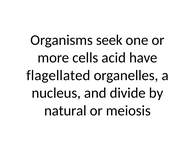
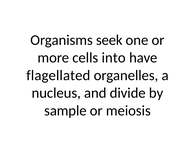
acid: acid -> into
natural: natural -> sample
